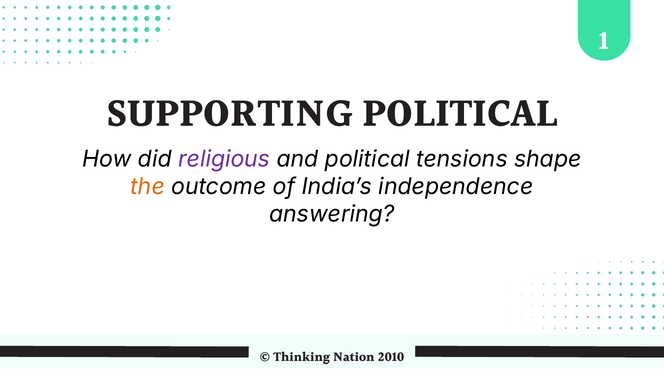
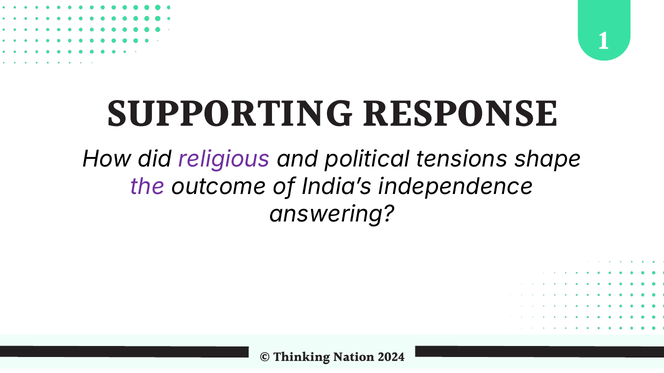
SUPPORTING POLITICAL: POLITICAL -> RESPONSE
the colour: orange -> purple
2010: 2010 -> 2024
